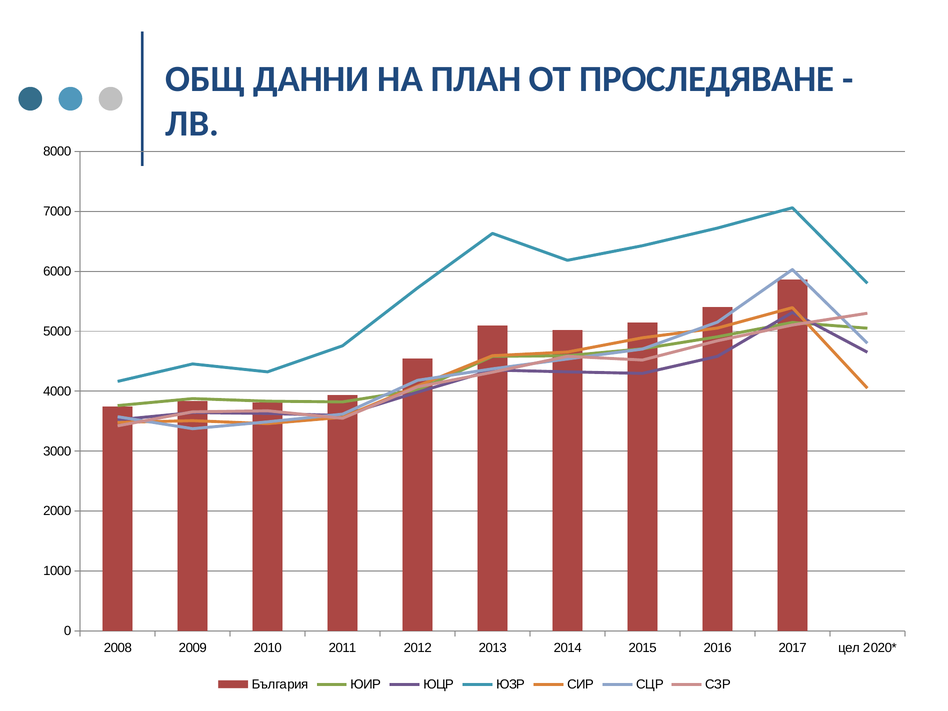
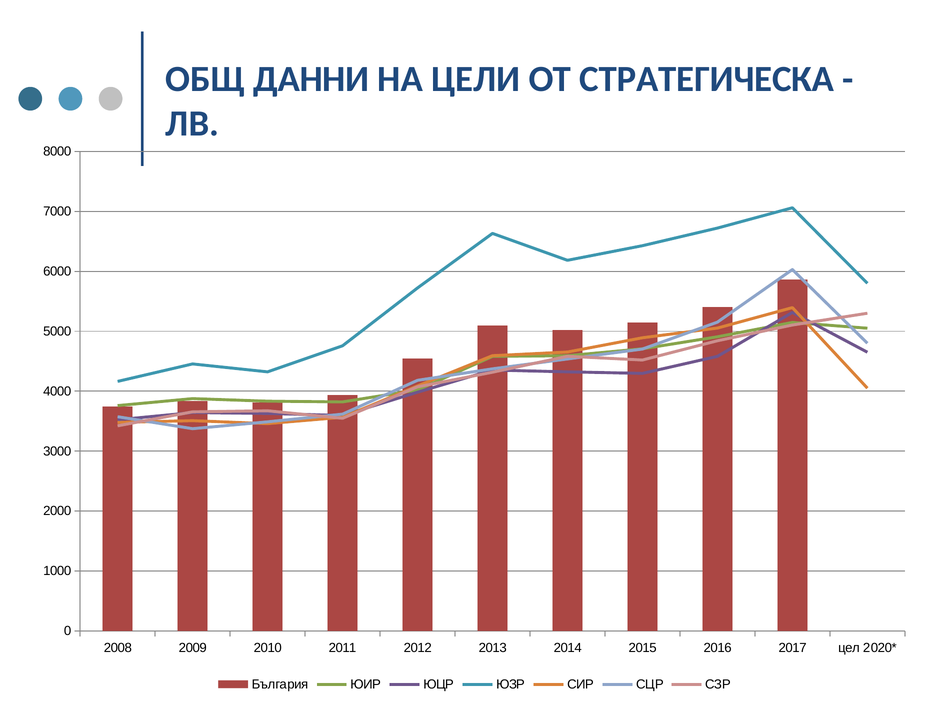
ПЛАН: ПЛАН -> ЦЕЛИ
ПРОСЛЕДЯВАНЕ: ПРОСЛЕДЯВАНЕ -> СТРАТЕГИЧЕСКА
